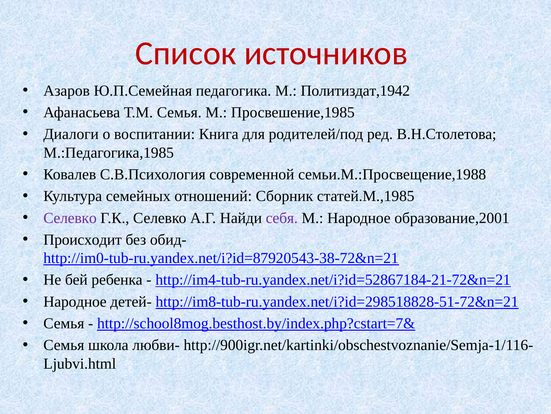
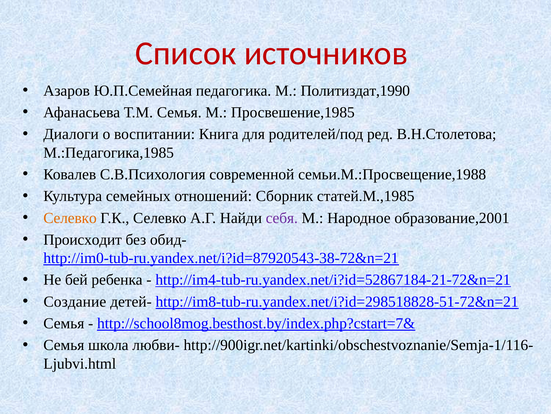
Политиздат,1942: Политиздат,1942 -> Политиздат,1990
Селевко at (70, 218) colour: purple -> orange
Народное at (75, 301): Народное -> Создание
